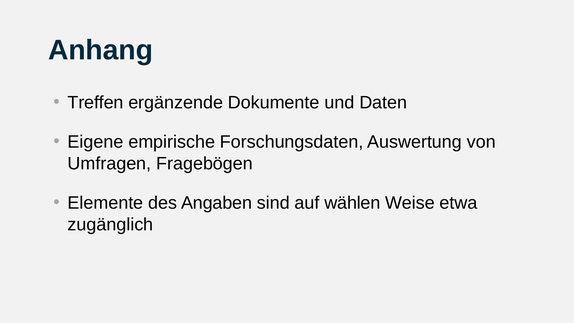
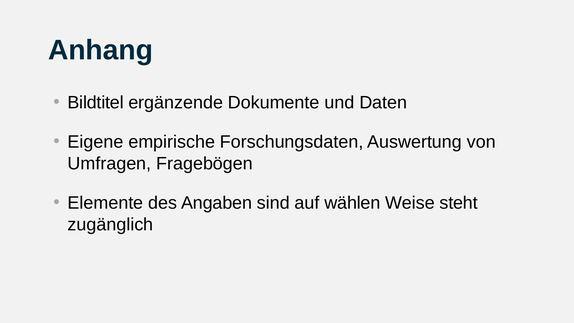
Treffen: Treffen -> Bildtitel
etwa: etwa -> steht
